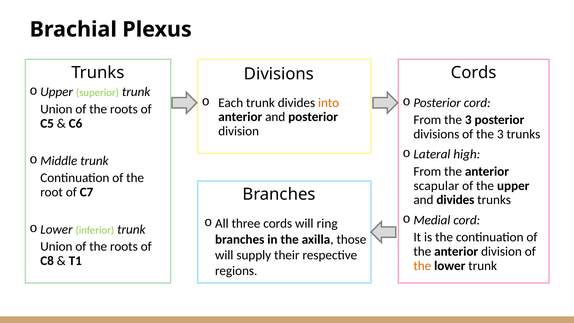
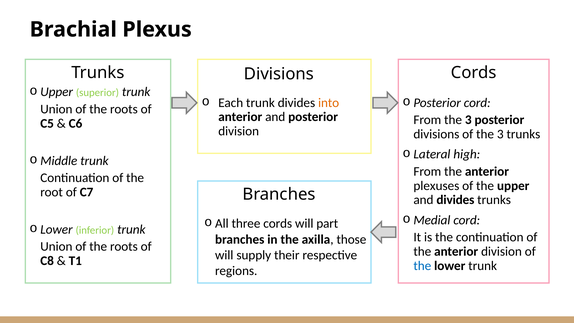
scapular: scapular -> plexuses
ring: ring -> part
the at (422, 266) colour: orange -> blue
